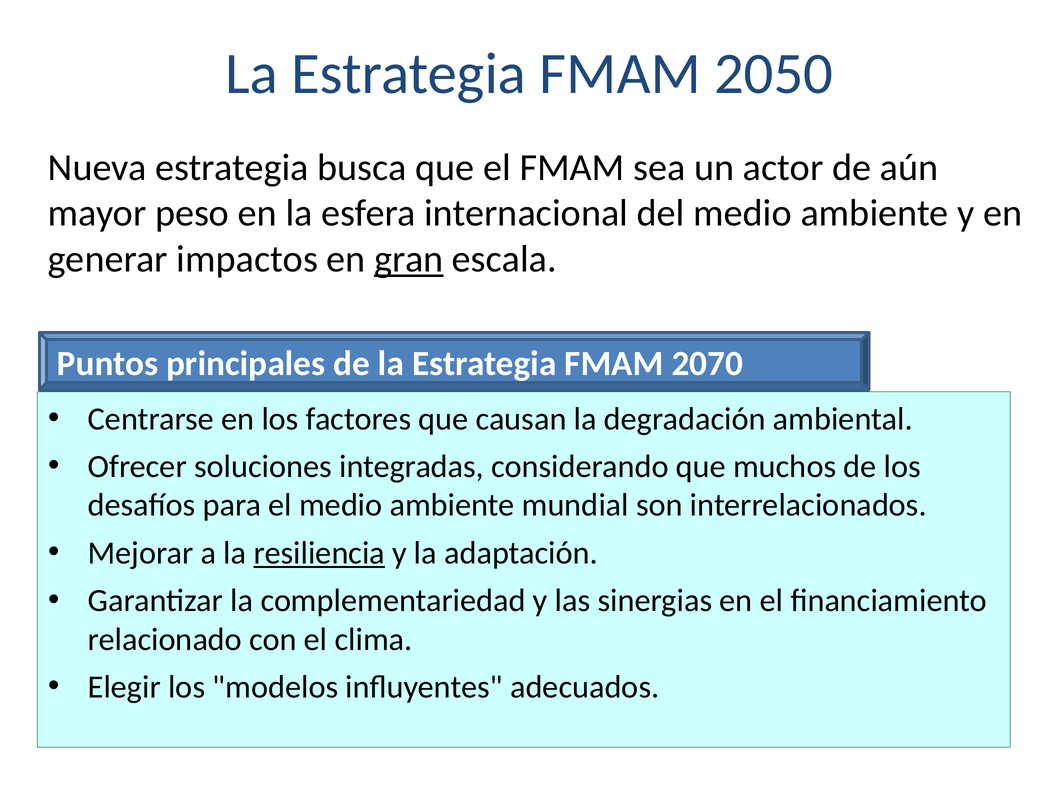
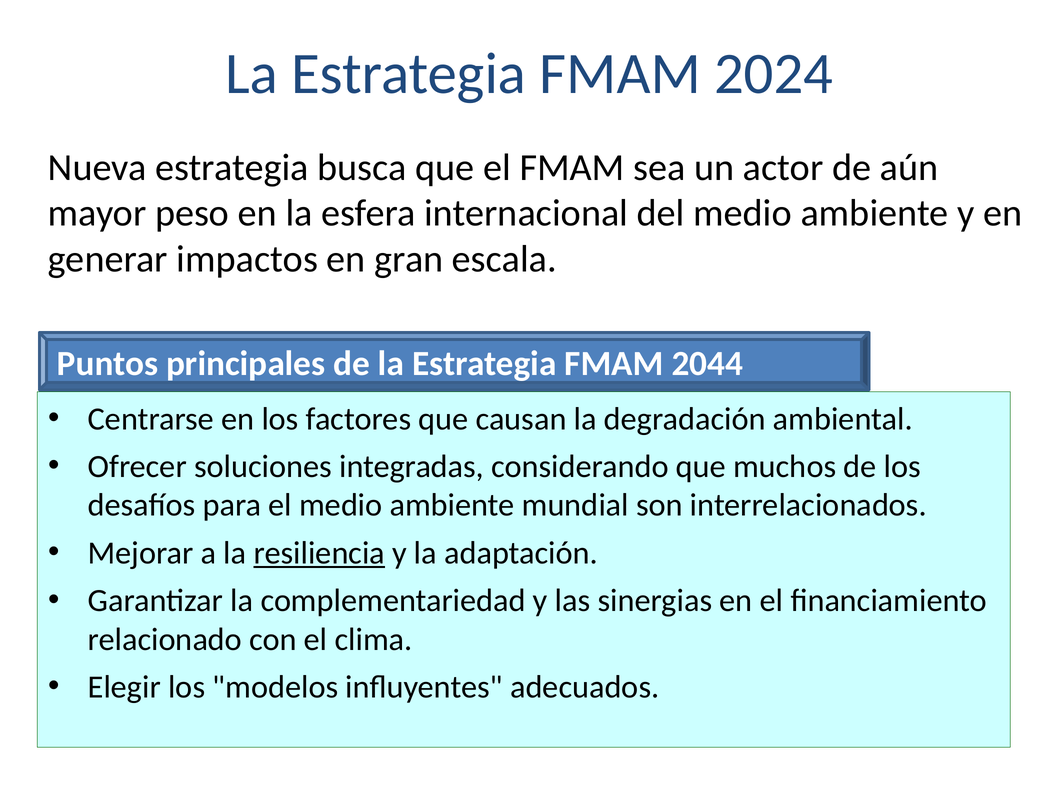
2050: 2050 -> 2024
gran underline: present -> none
2070: 2070 -> 2044
